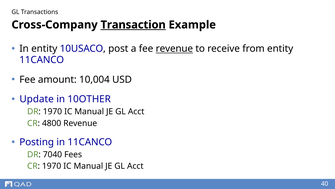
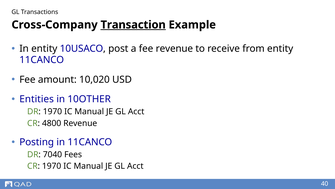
revenue at (174, 49) underline: present -> none
10,004: 10,004 -> 10,020
Update: Update -> Entities
